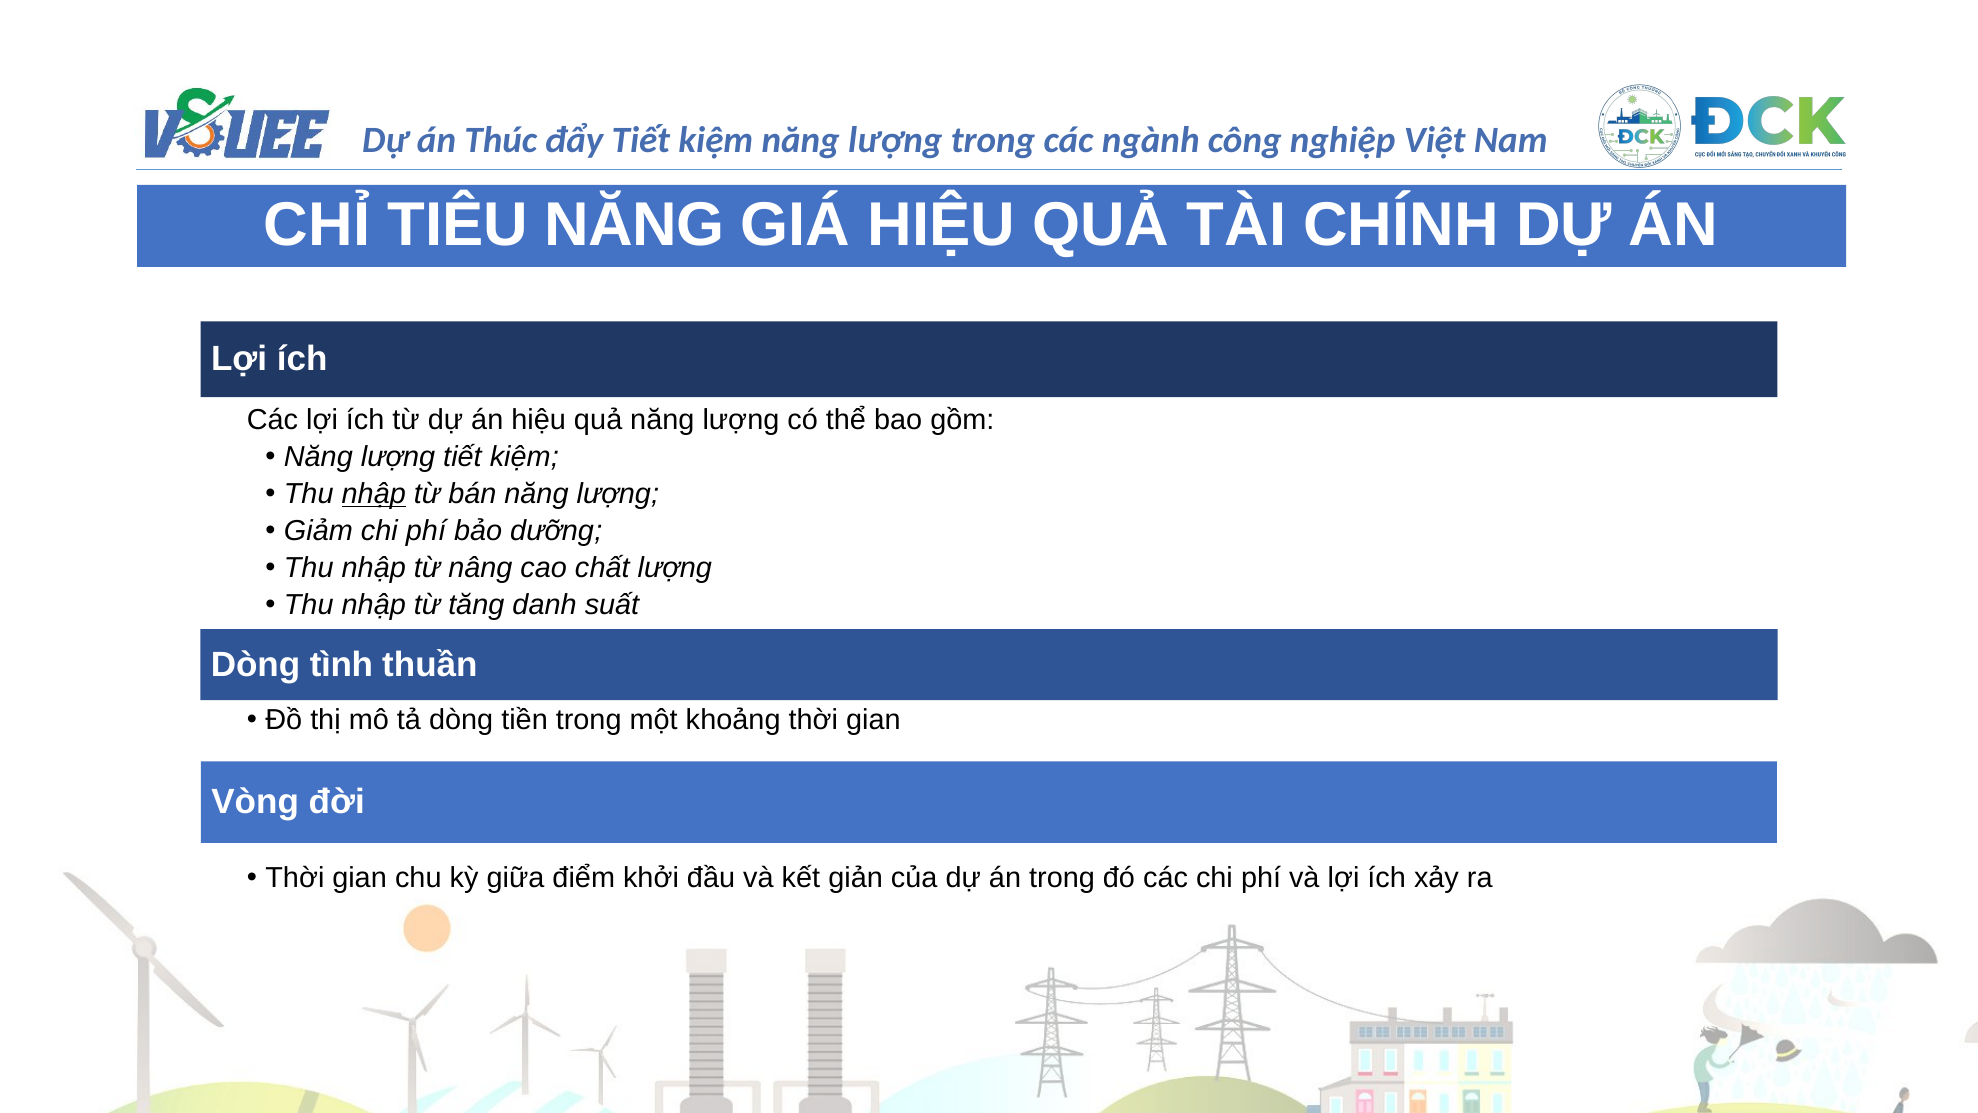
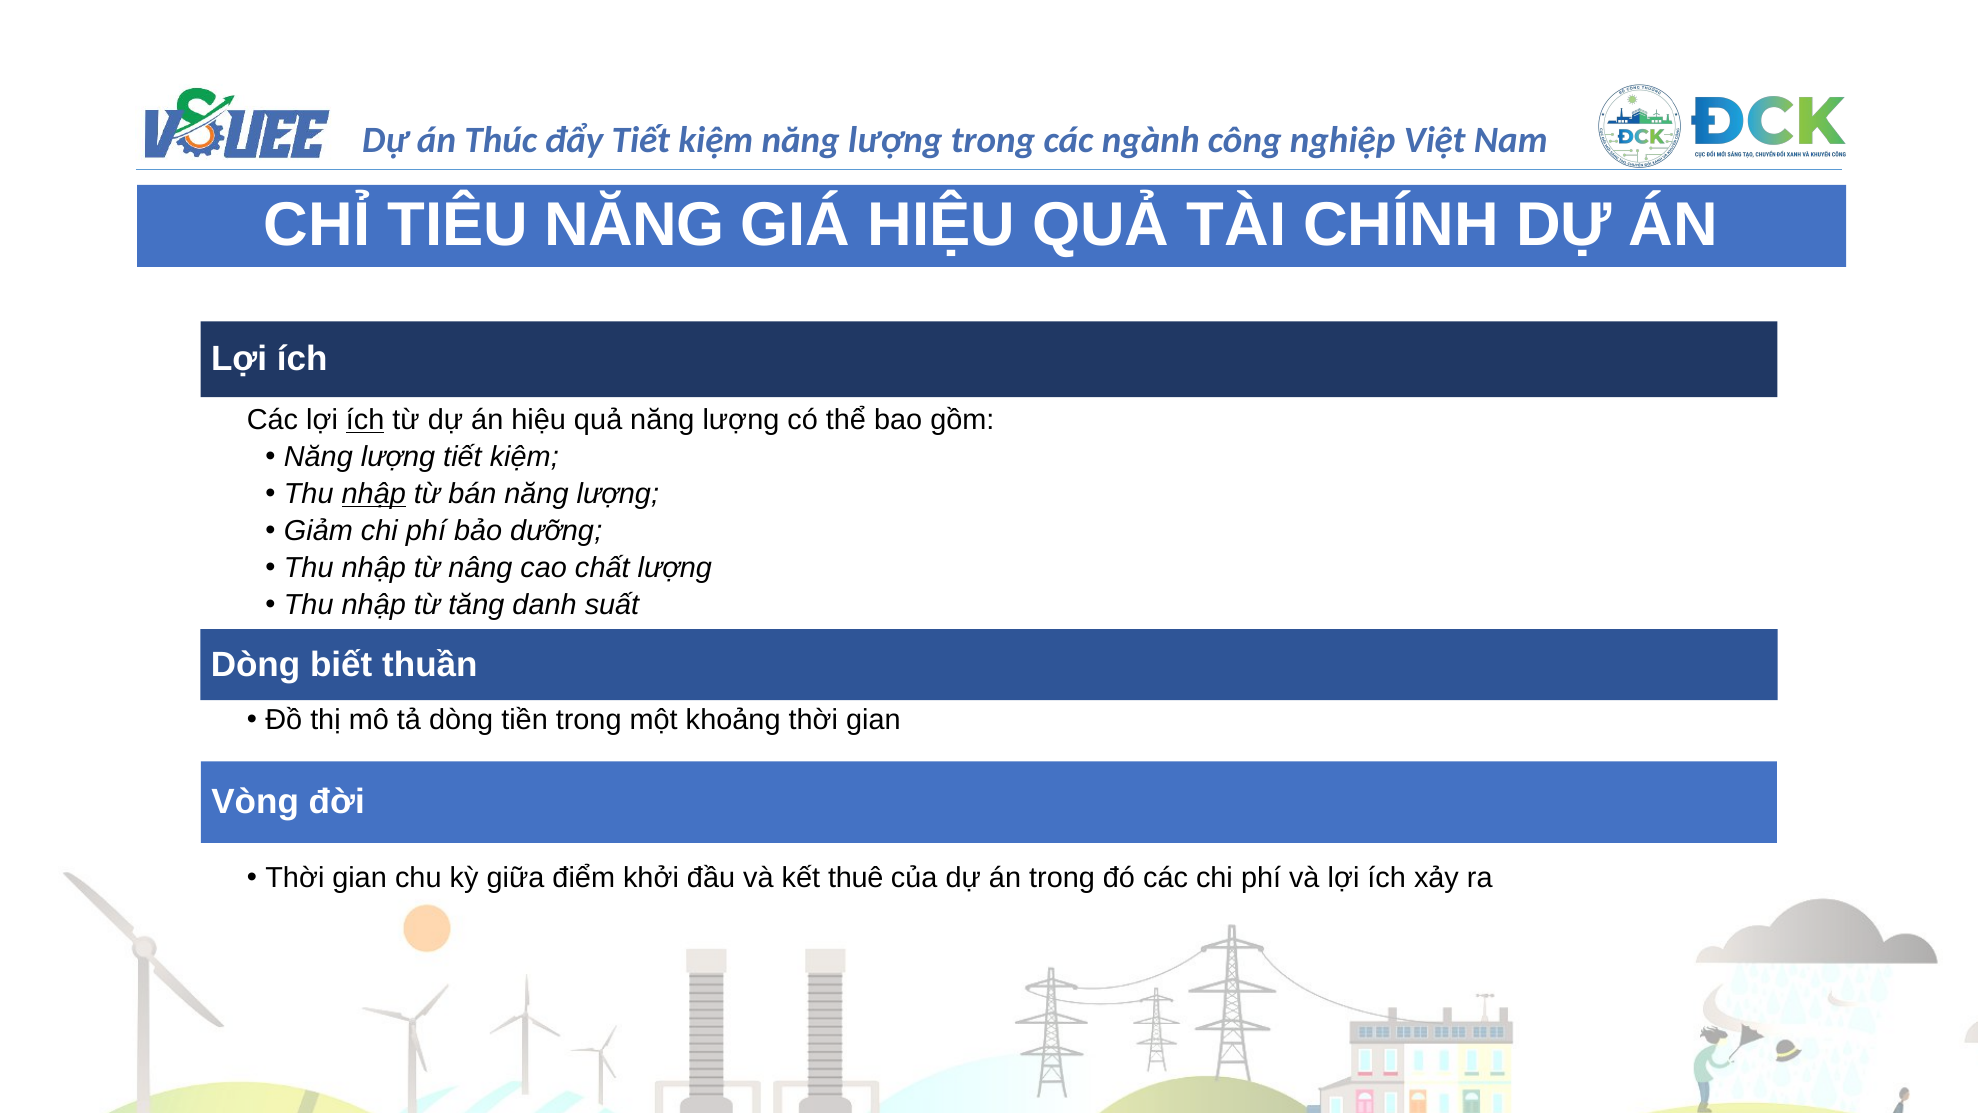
ích at (365, 420) underline: none -> present
tình: tình -> biết
giản: giản -> thuê
